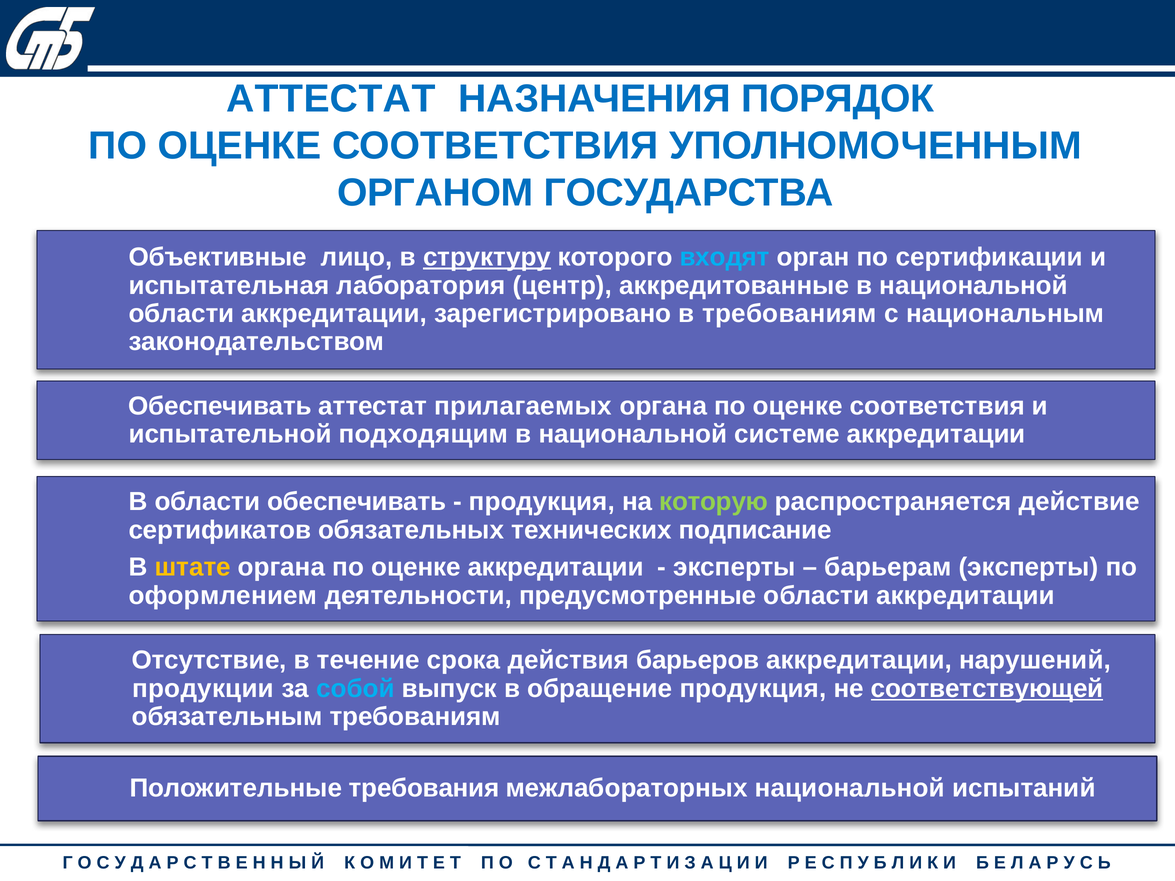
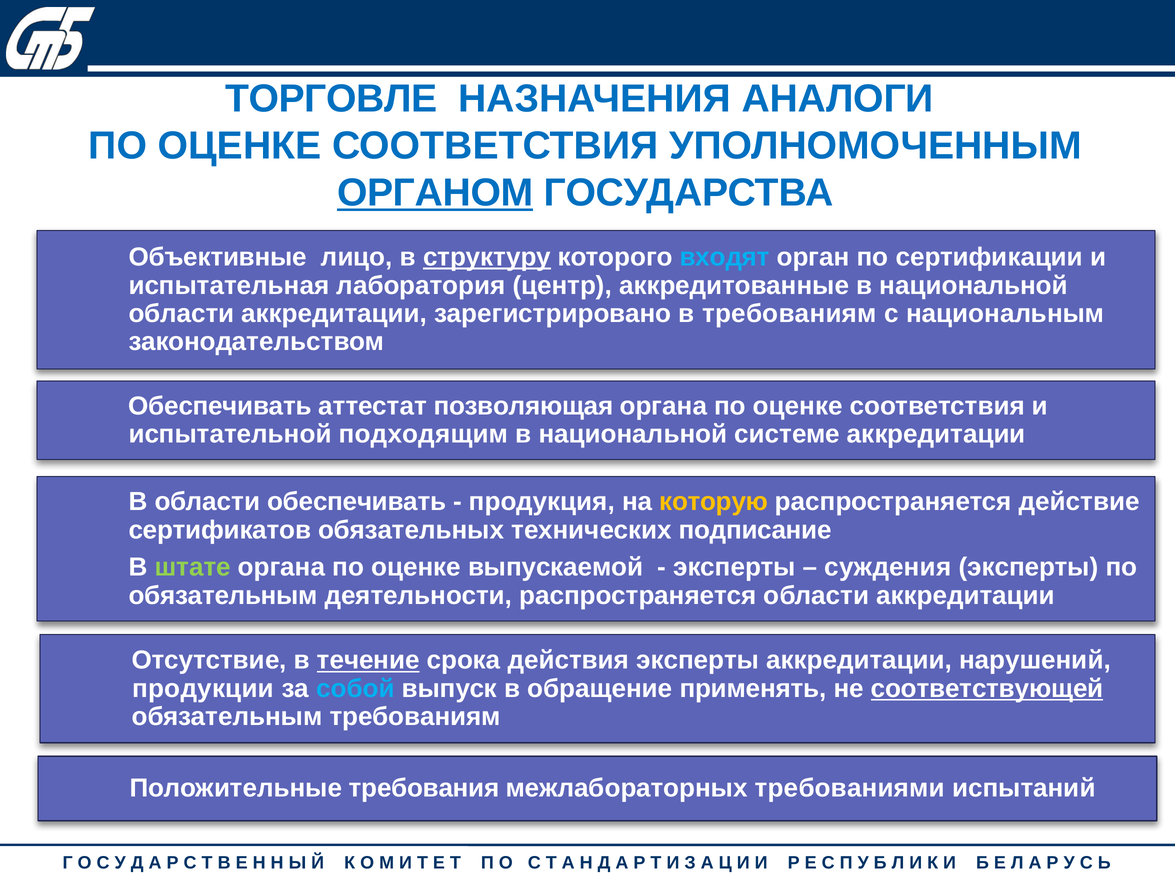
АТТЕСТАТ at (331, 99): АТТЕСТАТ -> ТОРГОВЛЕ
ПОРЯДОК: ПОРЯДОК -> АНАЛОГИ
ОРГАНОМ underline: none -> present
прилагаемых: прилагаемых -> позволяющая
которую colour: light green -> yellow
штате colour: yellow -> light green
оценке аккредитации: аккредитации -> выпускаемой
барьерам: барьерам -> суждения
оформлением at (223, 596): оформлением -> обязательным
деятельности предусмотренные: предусмотренные -> распространяется
течение underline: none -> present
действия барьеров: барьеров -> эксперты
обращение продукция: продукция -> применять
межлабораторных национальной: национальной -> требованиями
